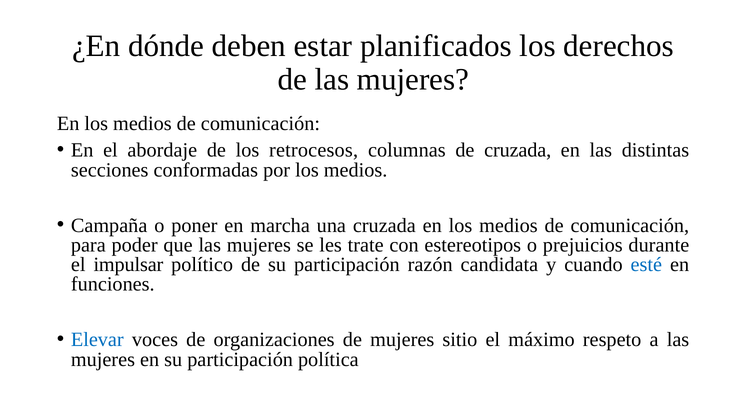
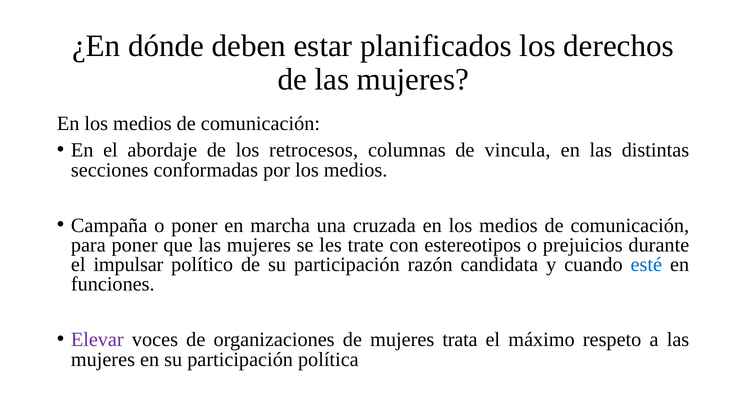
de cruzada: cruzada -> vincula
para poder: poder -> poner
Elevar colour: blue -> purple
sitio: sitio -> trata
